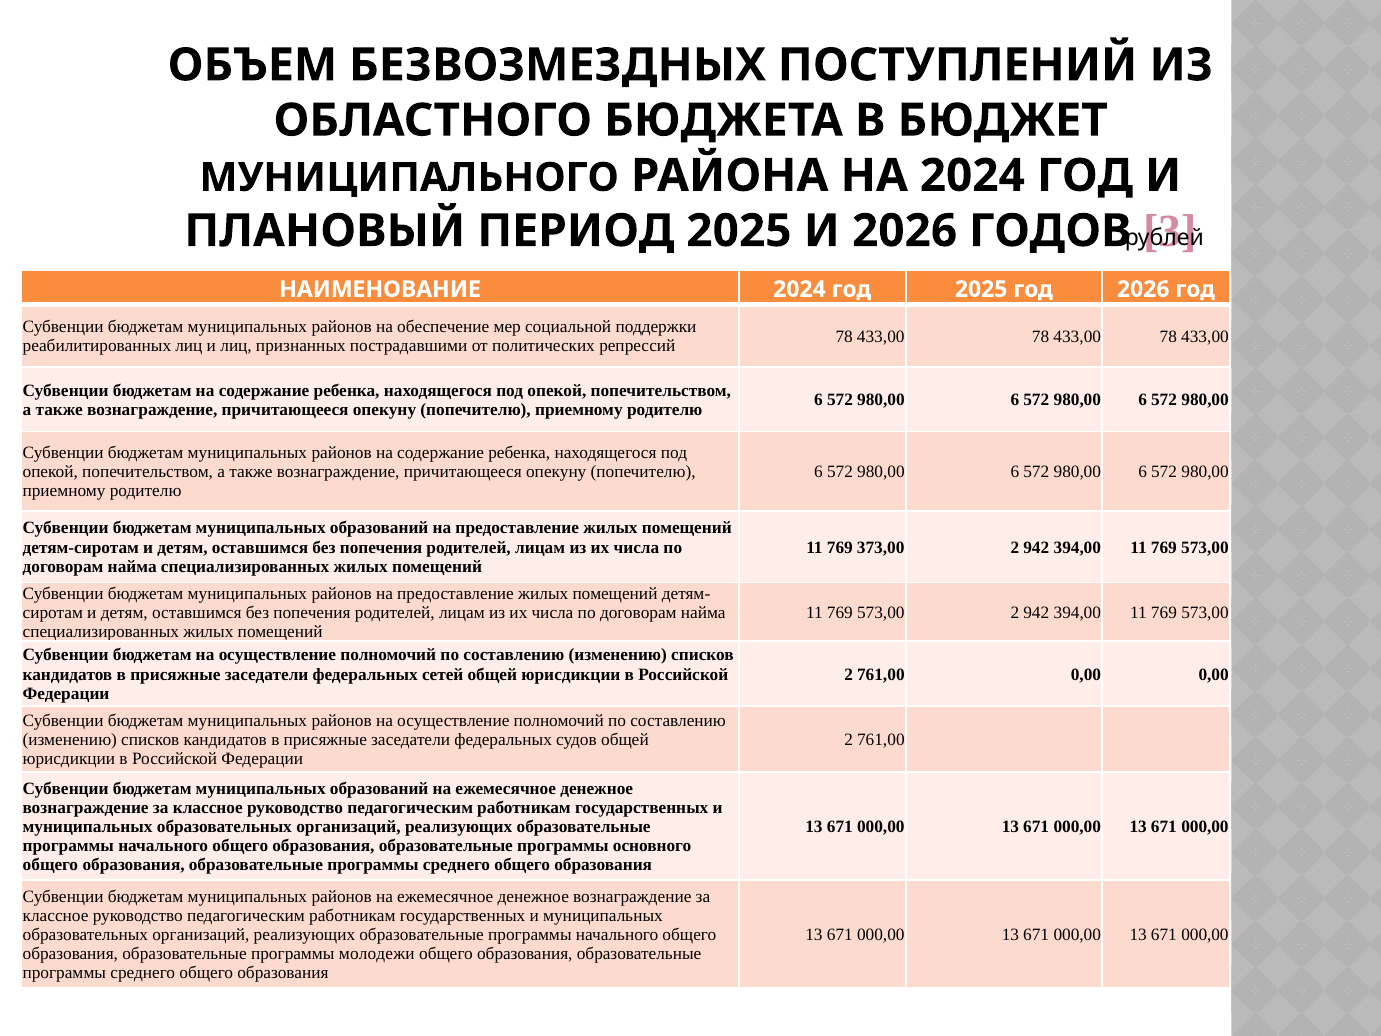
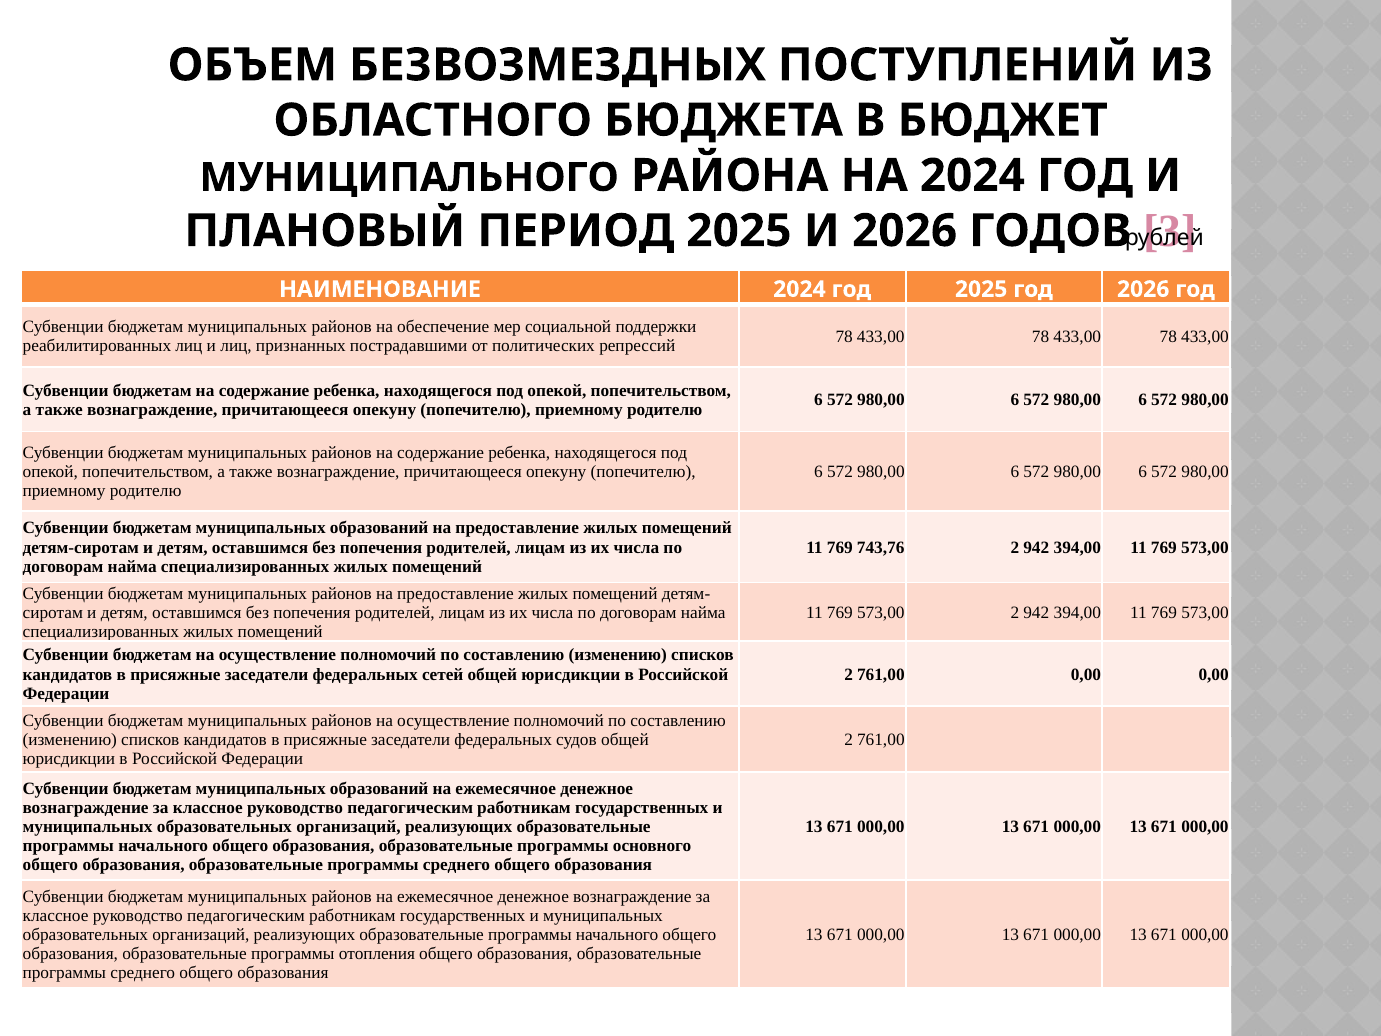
373,00: 373,00 -> 743,76
молодежи: молодежи -> отопления
